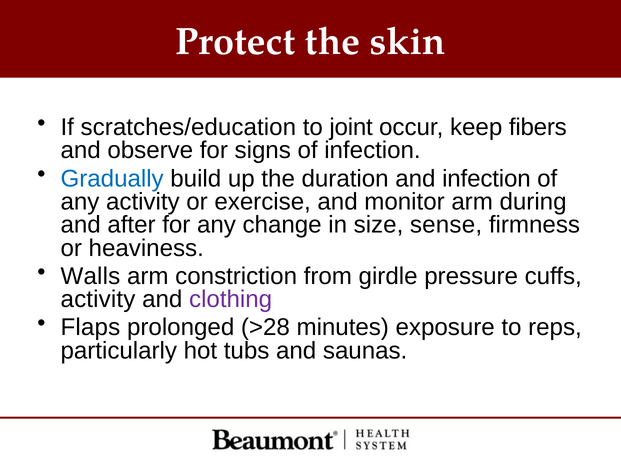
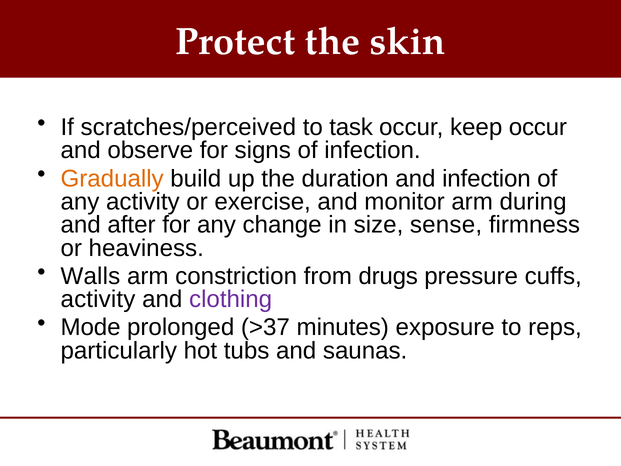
scratches/education: scratches/education -> scratches/perceived
joint: joint -> task
keep fibers: fibers -> occur
Gradually colour: blue -> orange
girdle: girdle -> drugs
Flaps: Flaps -> Mode
>28: >28 -> >37
